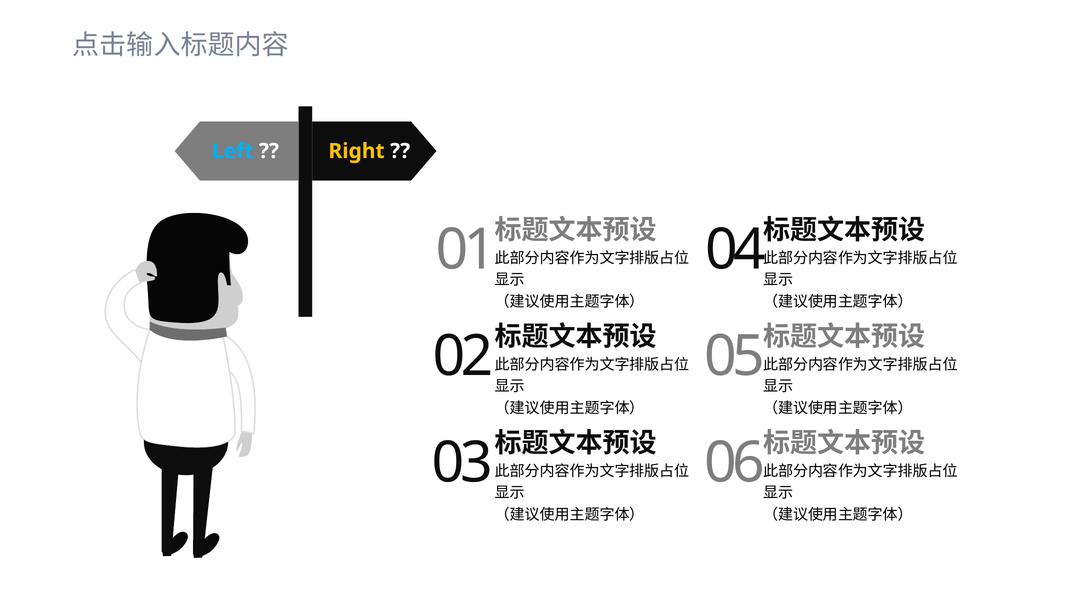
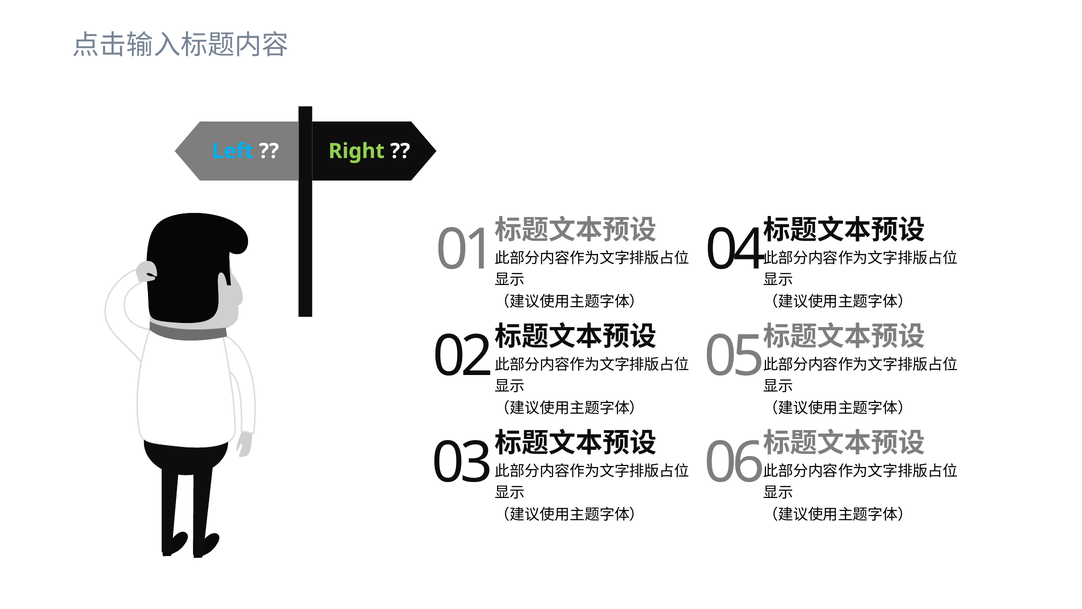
Right colour: yellow -> light green
